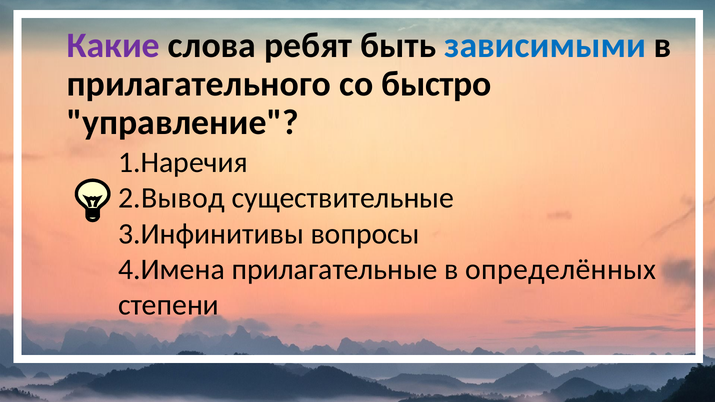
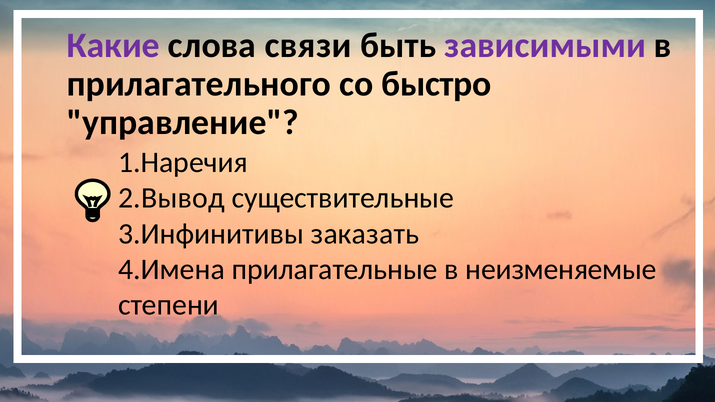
ребят: ребят -> связи
зависимыми colour: blue -> purple
вопросы: вопросы -> заказать
определённых: определённых -> неизменяемые
